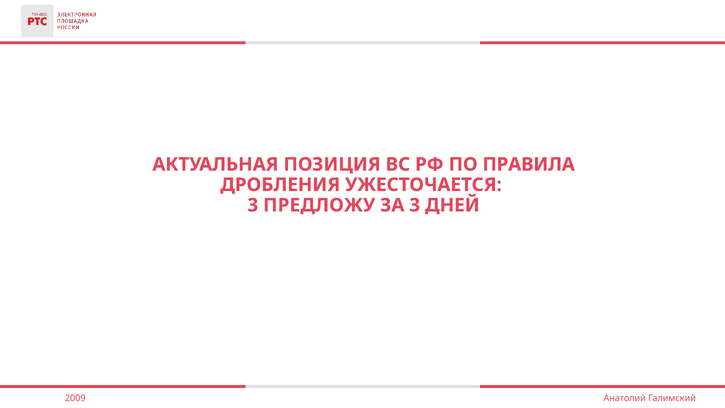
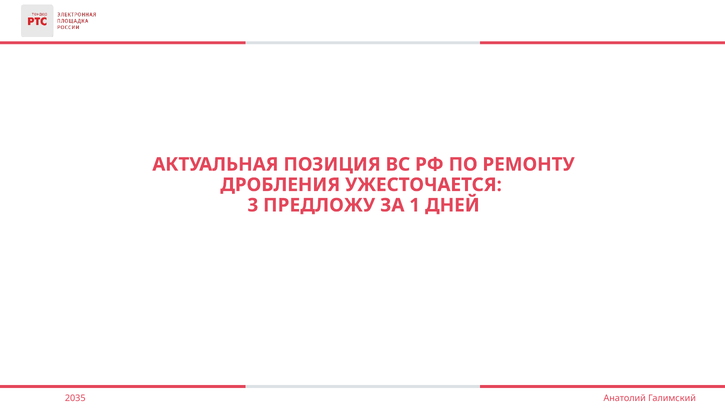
ПРАВИЛА: ПРАВИЛА -> РЕМОНТУ
ЗА 3: 3 -> 1
2009: 2009 -> 2035
